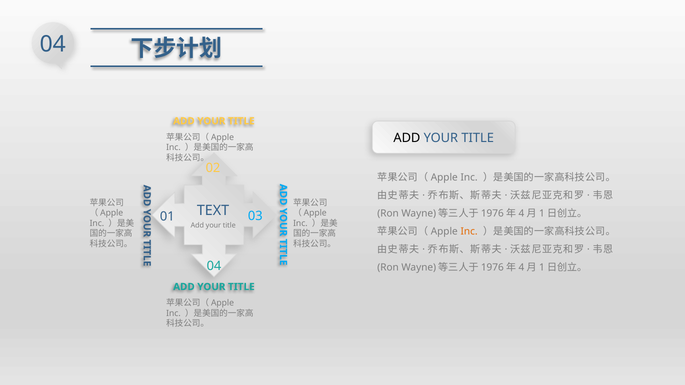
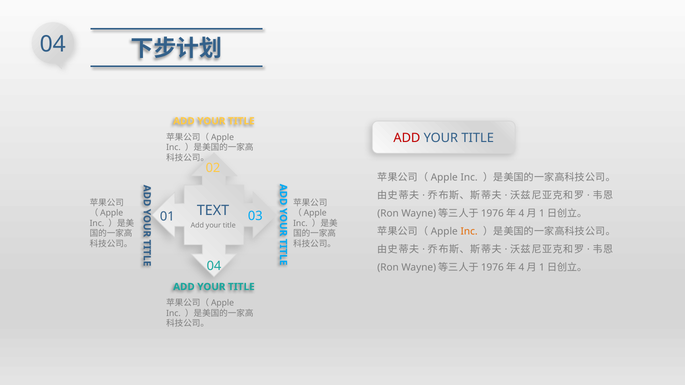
ADD at (407, 138) colour: black -> red
